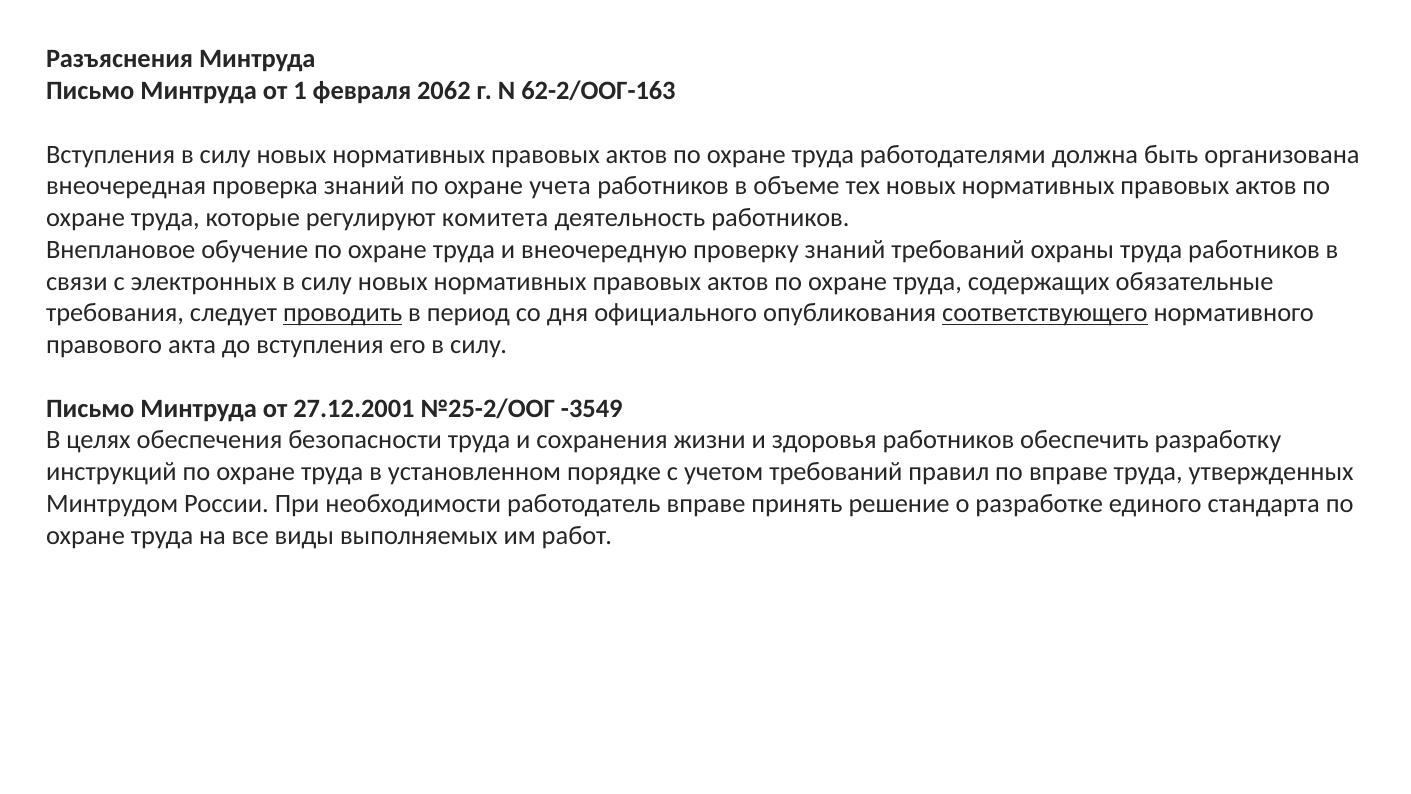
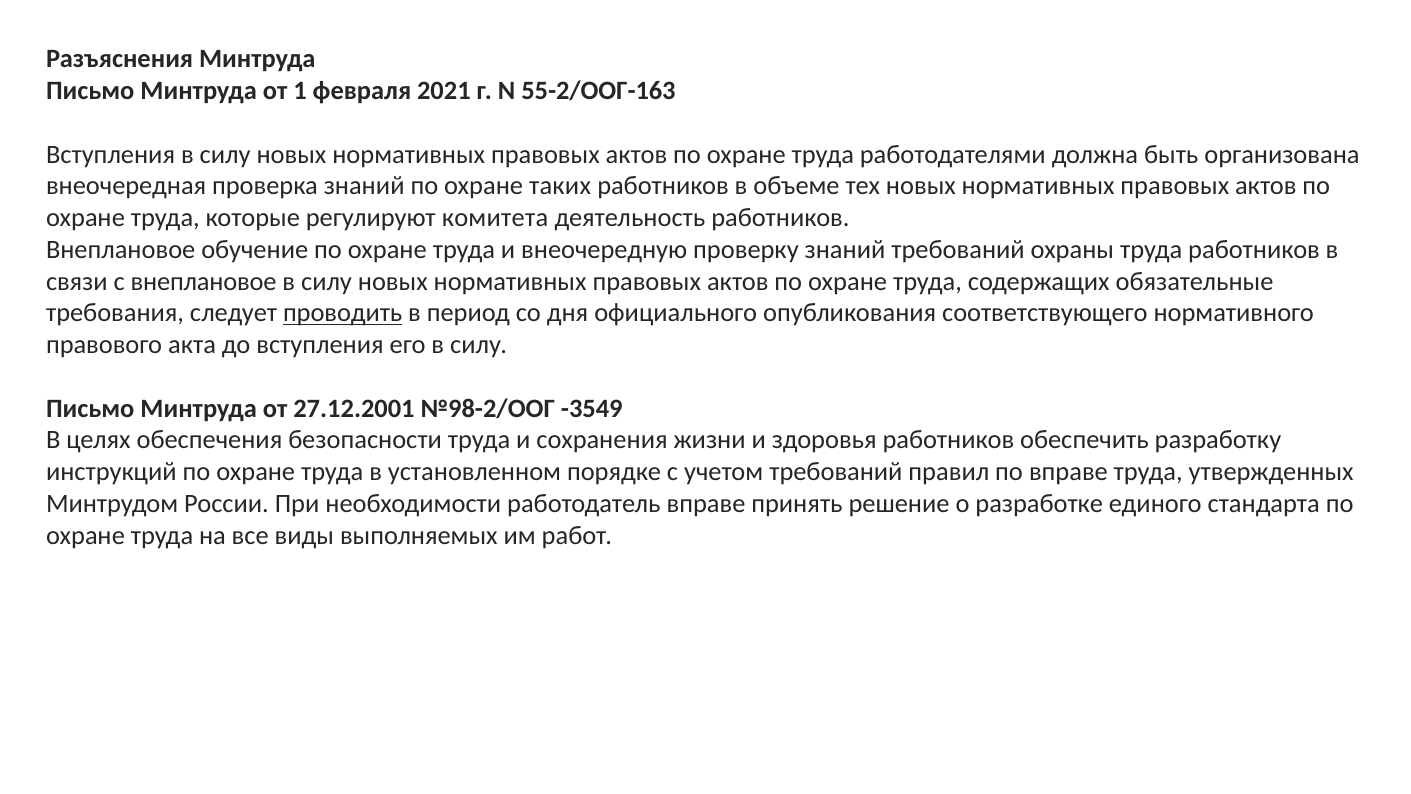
2062: 2062 -> 2021
62-2/ООГ-163: 62-2/ООГ-163 -> 55-2/ООГ-163
учета: учета -> таких
с электронных: электронных -> внеплановое
соответствующего underline: present -> none
№25-2/ООГ: №25-2/ООГ -> №98-2/ООГ
